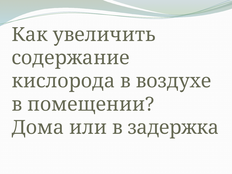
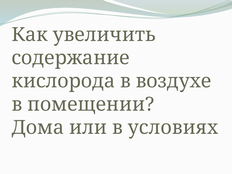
задержка: задержка -> условиях
